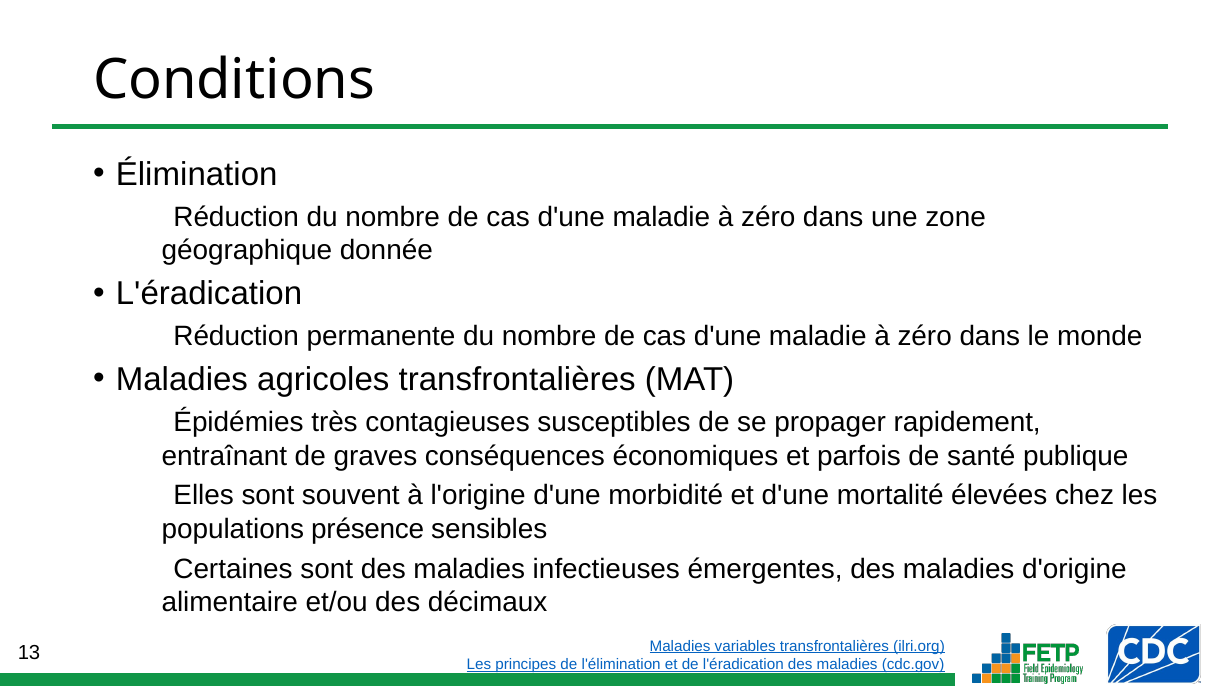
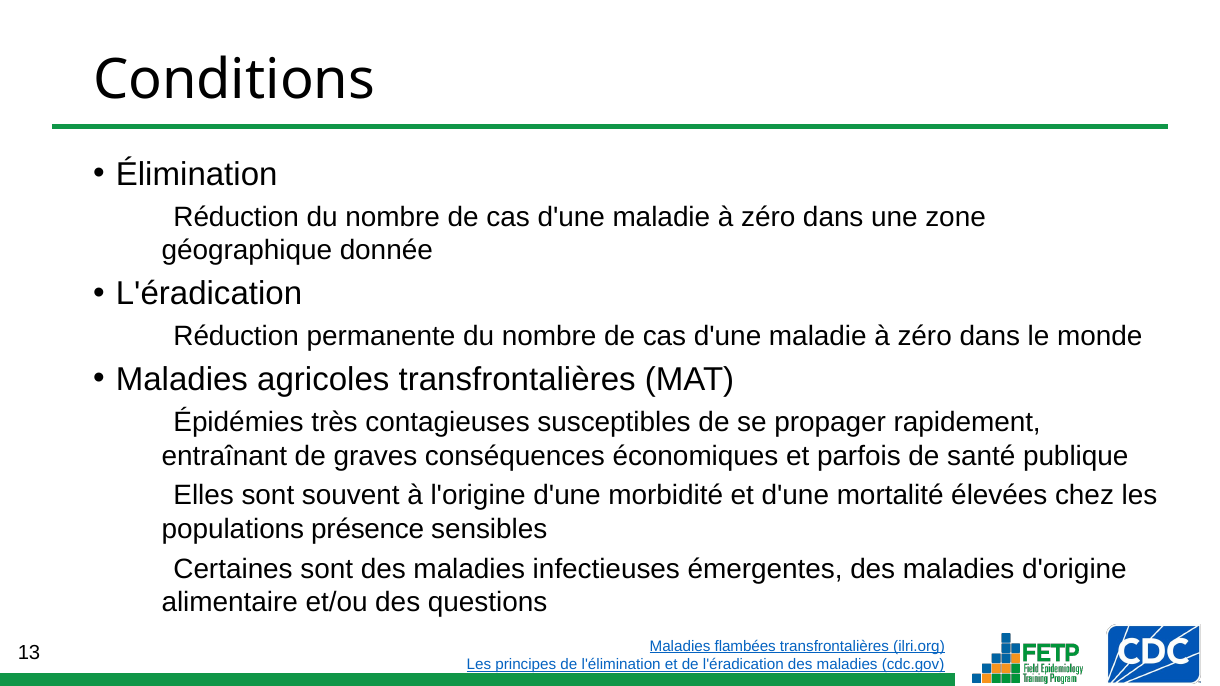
décimaux: décimaux -> questions
variables: variables -> flambées
